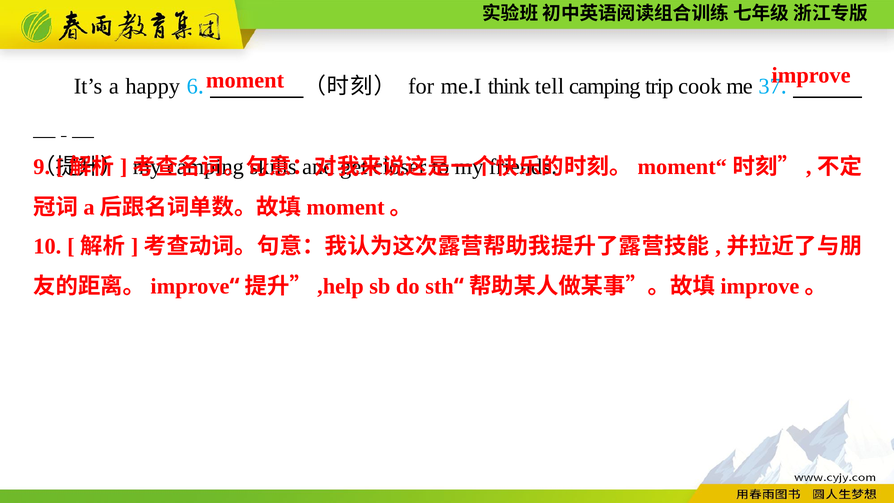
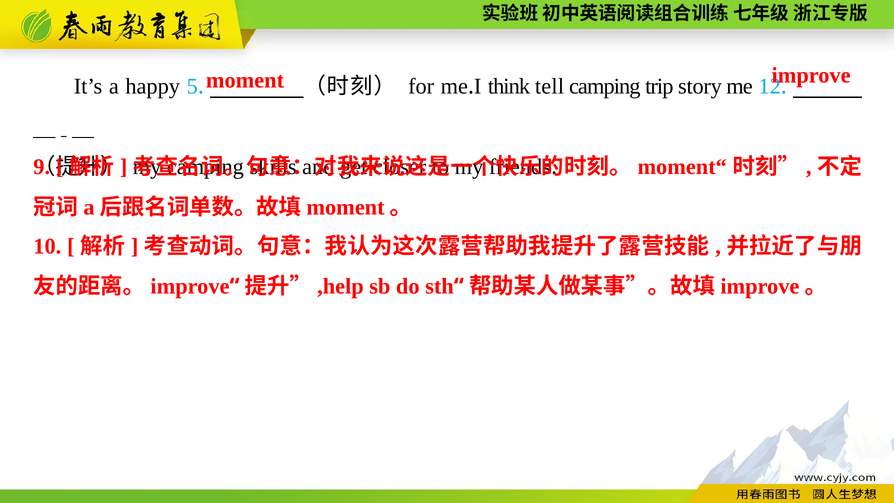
6: 6 -> 5
cook: cook -> story
37: 37 -> 12
